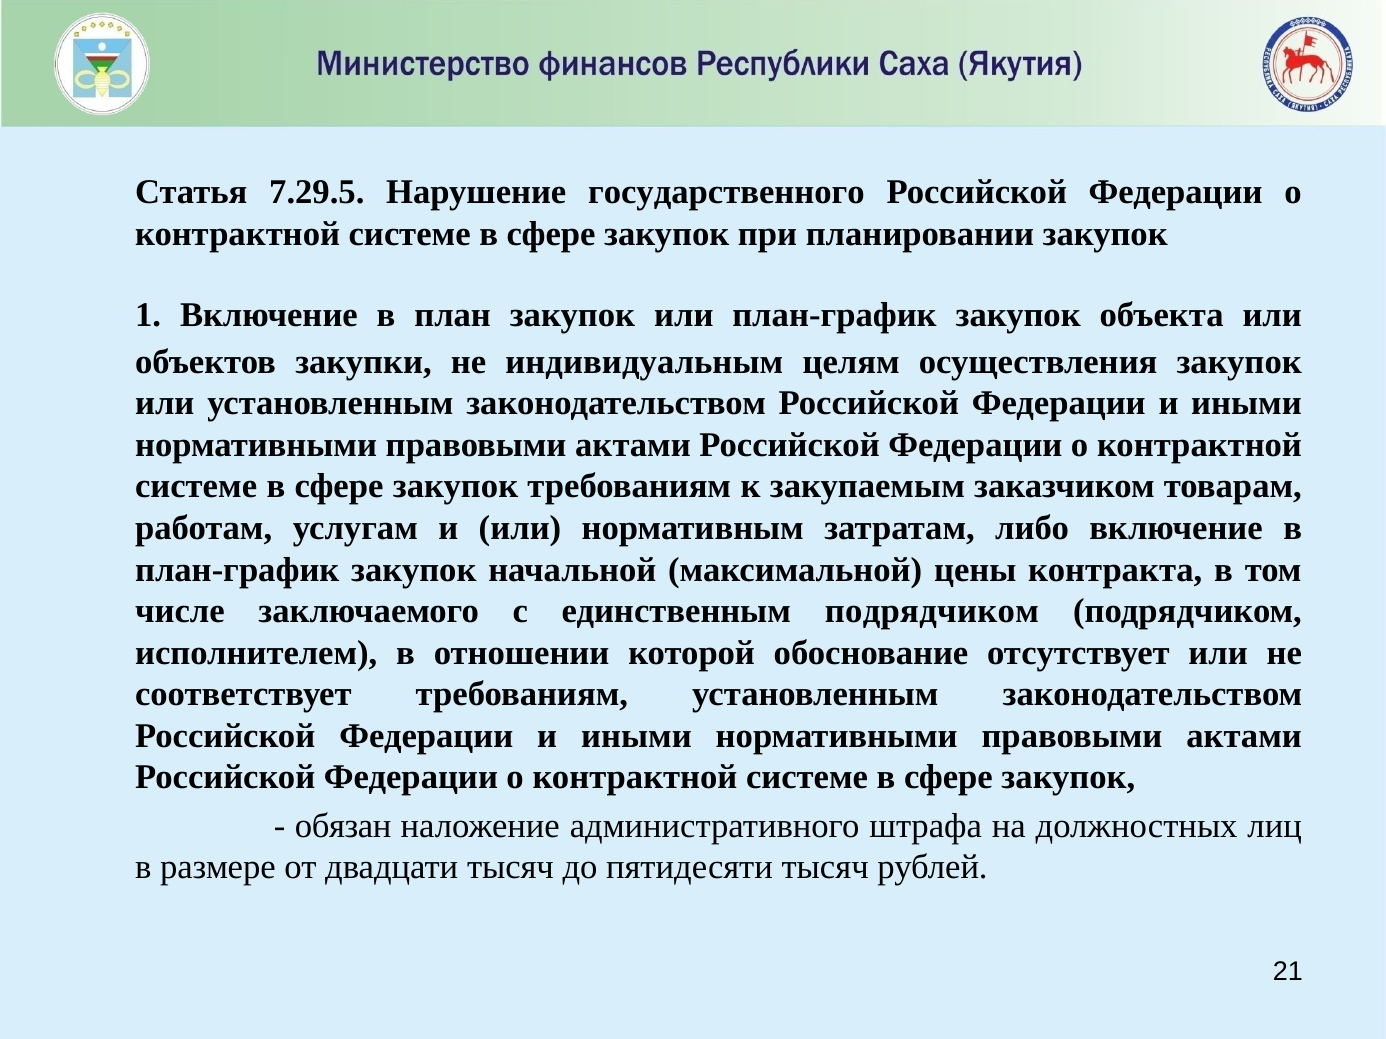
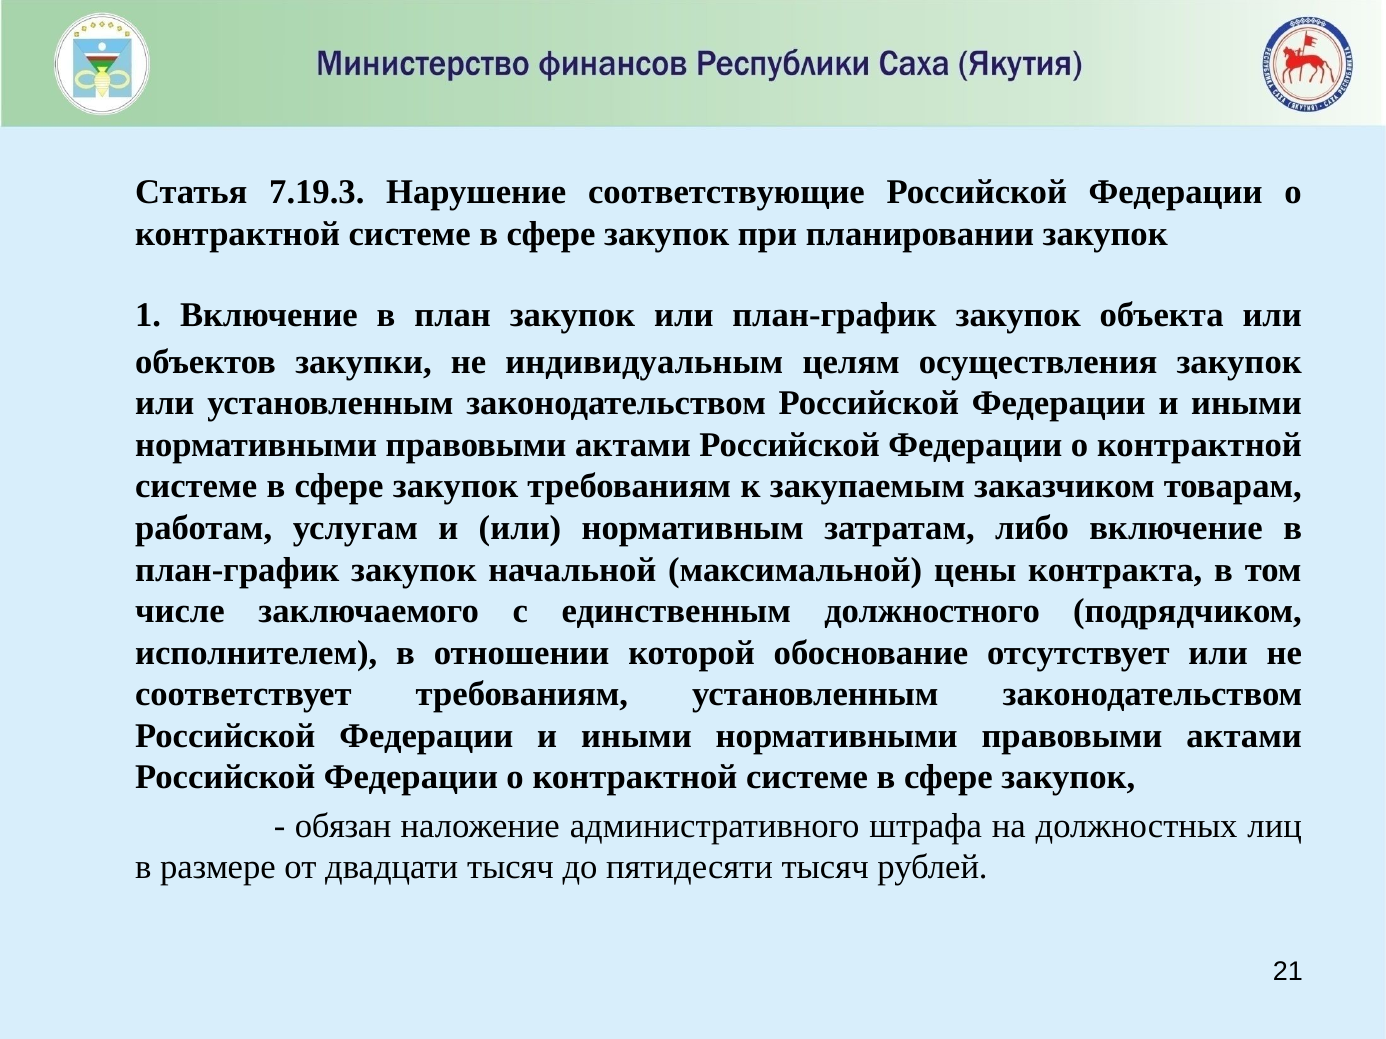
7.29.5: 7.29.5 -> 7.19.3
государственного: государственного -> соответствующие
единственным подрядчиком: подрядчиком -> должностного
